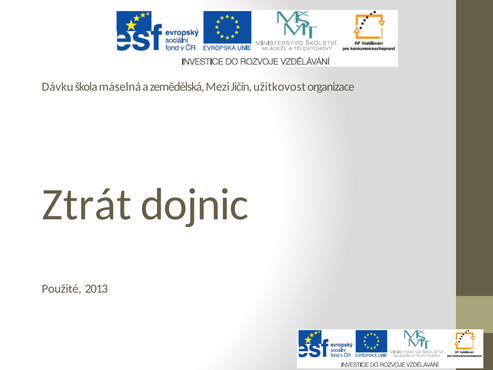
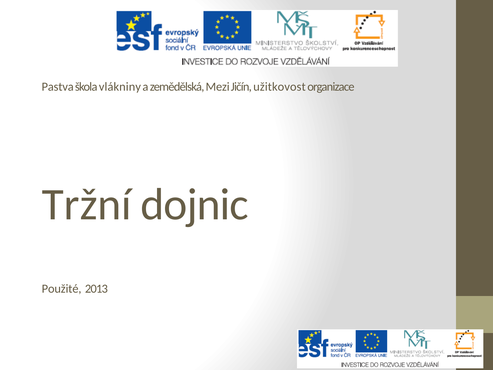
Dávku: Dávku -> Pastva
máselná: máselná -> vlákniny
Ztrát: Ztrát -> Tržní
